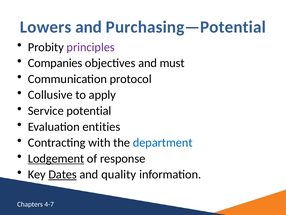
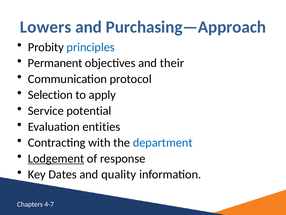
Purchasing—Potential: Purchasing—Potential -> Purchasing—Approach
principles colour: purple -> blue
Companies: Companies -> Permanent
must: must -> their
Collusive: Collusive -> Selection
Dates underline: present -> none
